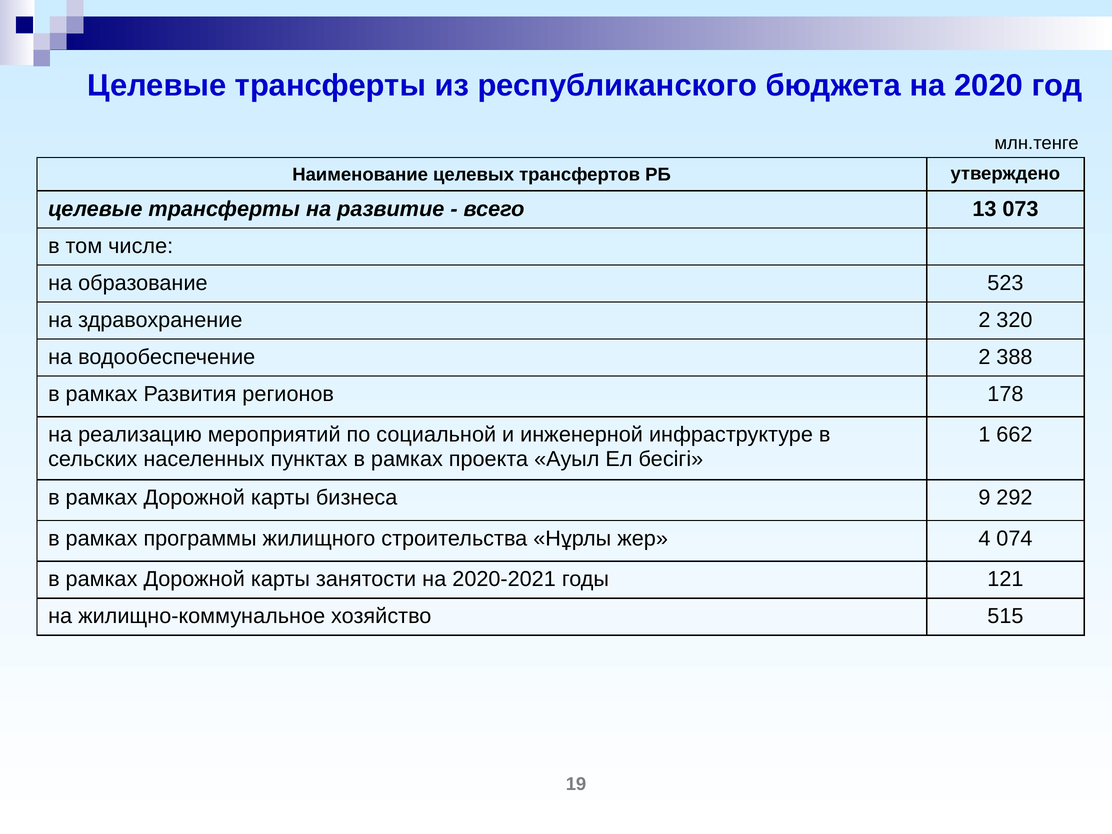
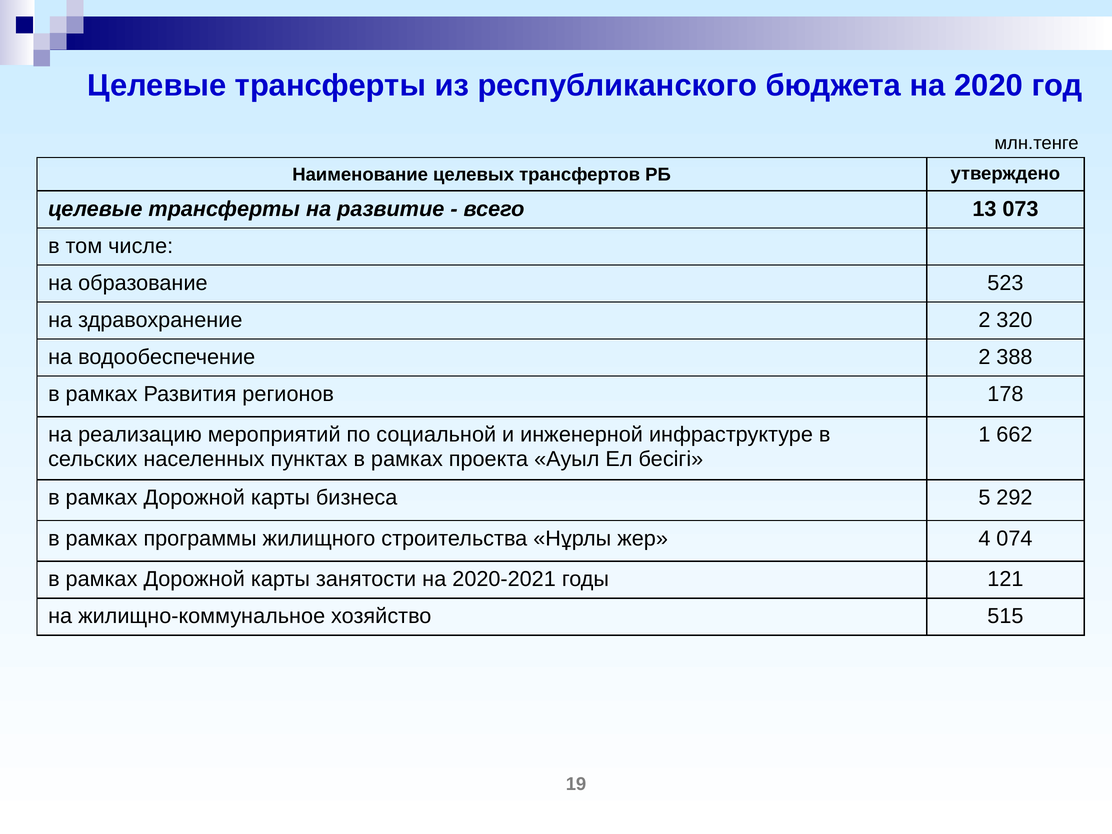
9: 9 -> 5
